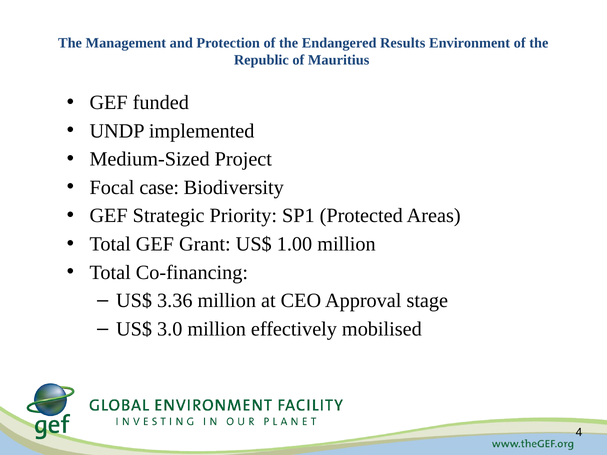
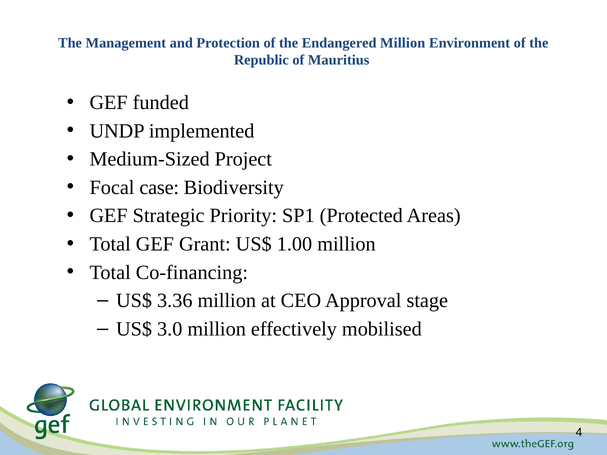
Endangered Results: Results -> Million
